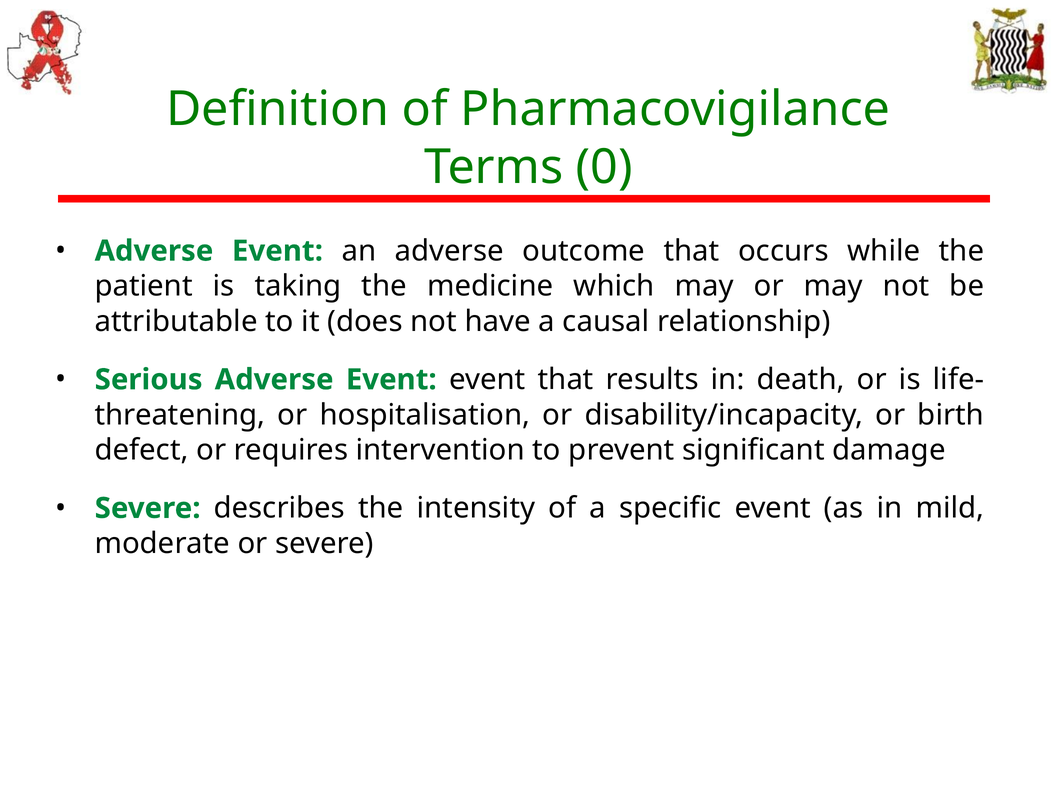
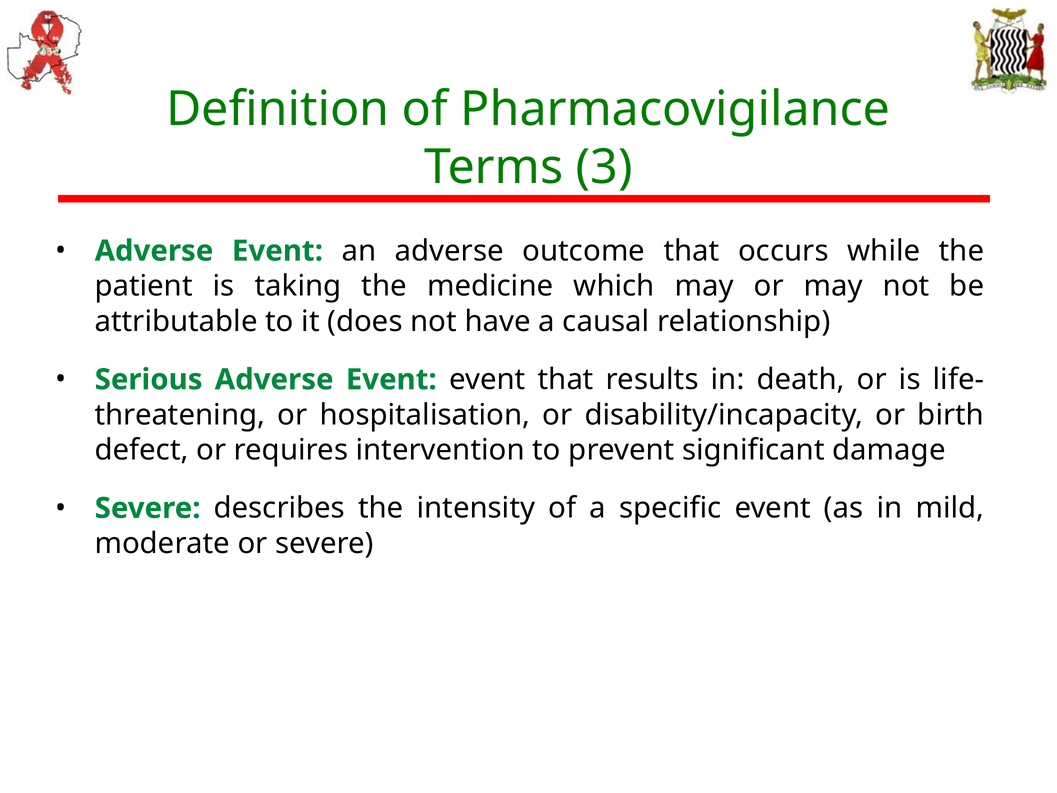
0: 0 -> 3
